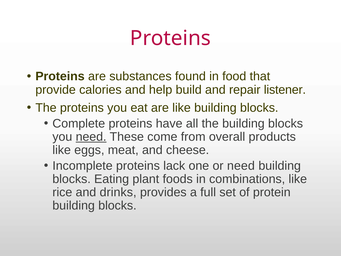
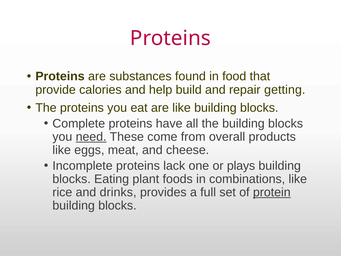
listener: listener -> getting
or need: need -> plays
protein underline: none -> present
